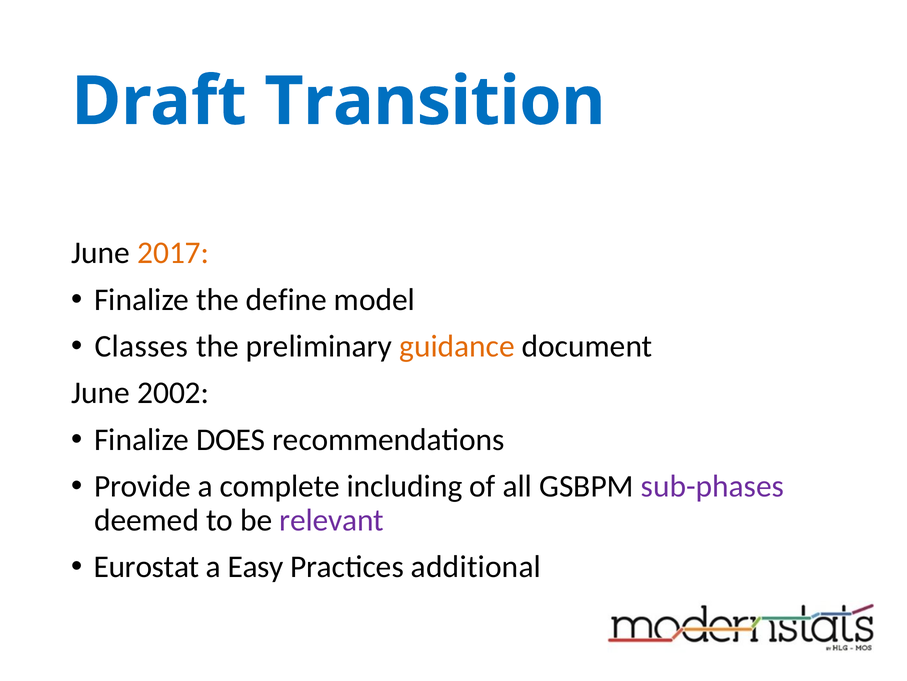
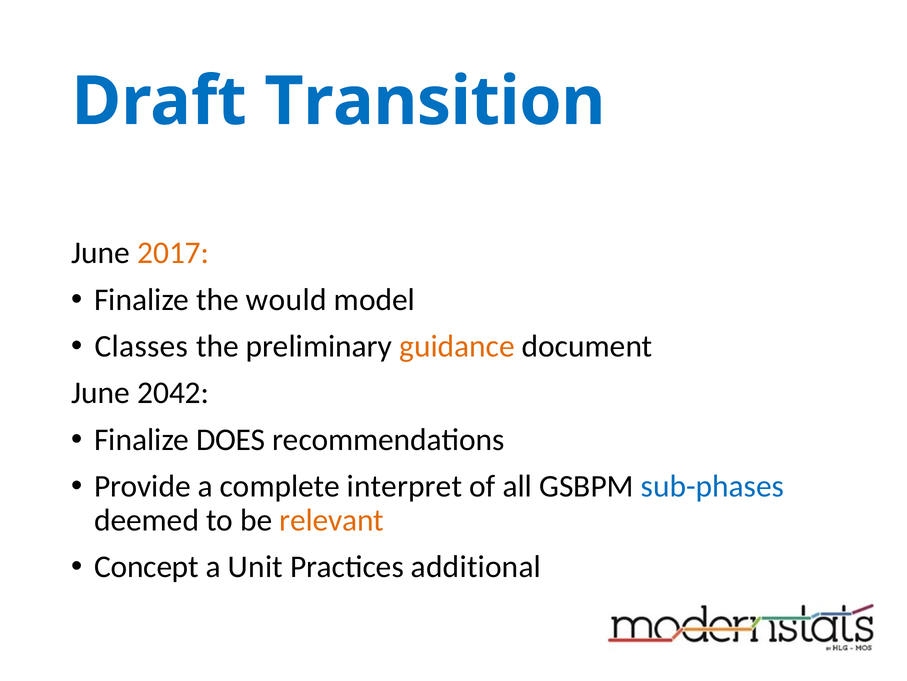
define: define -> would
2002: 2002 -> 2042
including: including -> interpret
sub-phases colour: purple -> blue
relevant colour: purple -> orange
Eurostat: Eurostat -> Concept
Easy: Easy -> Unit
